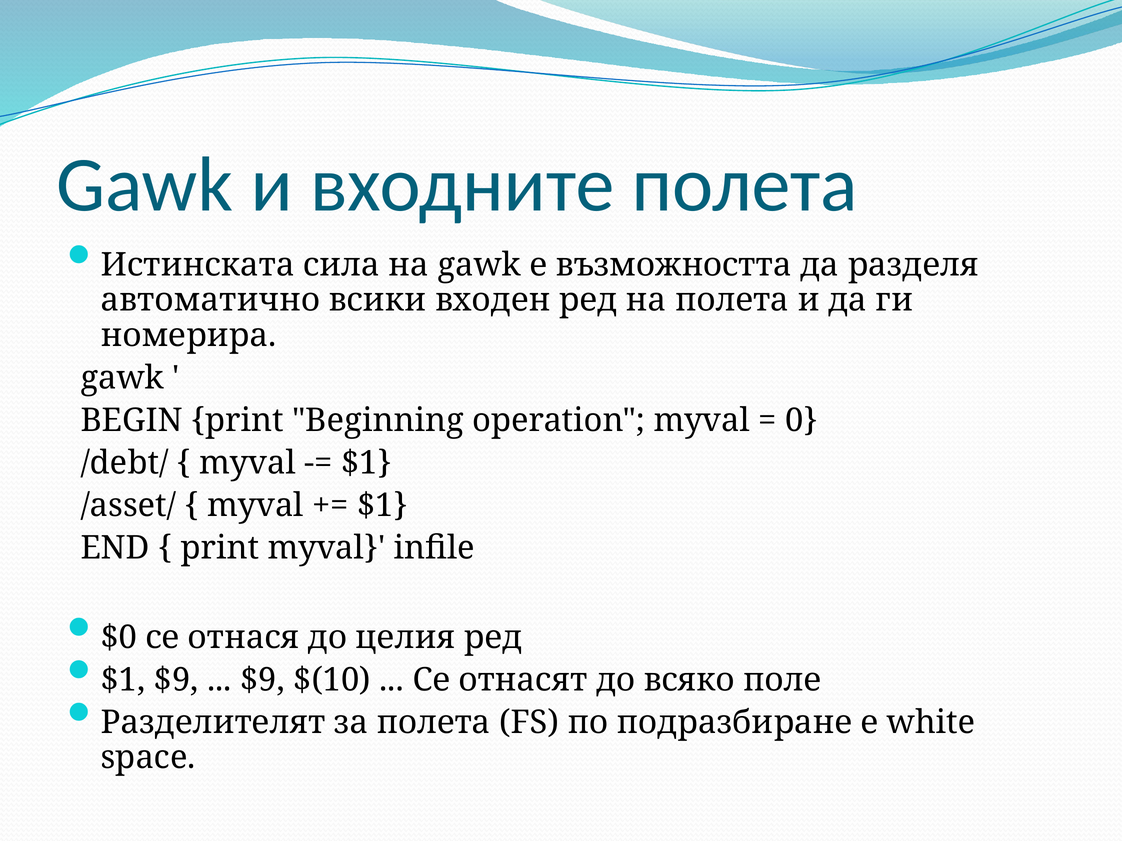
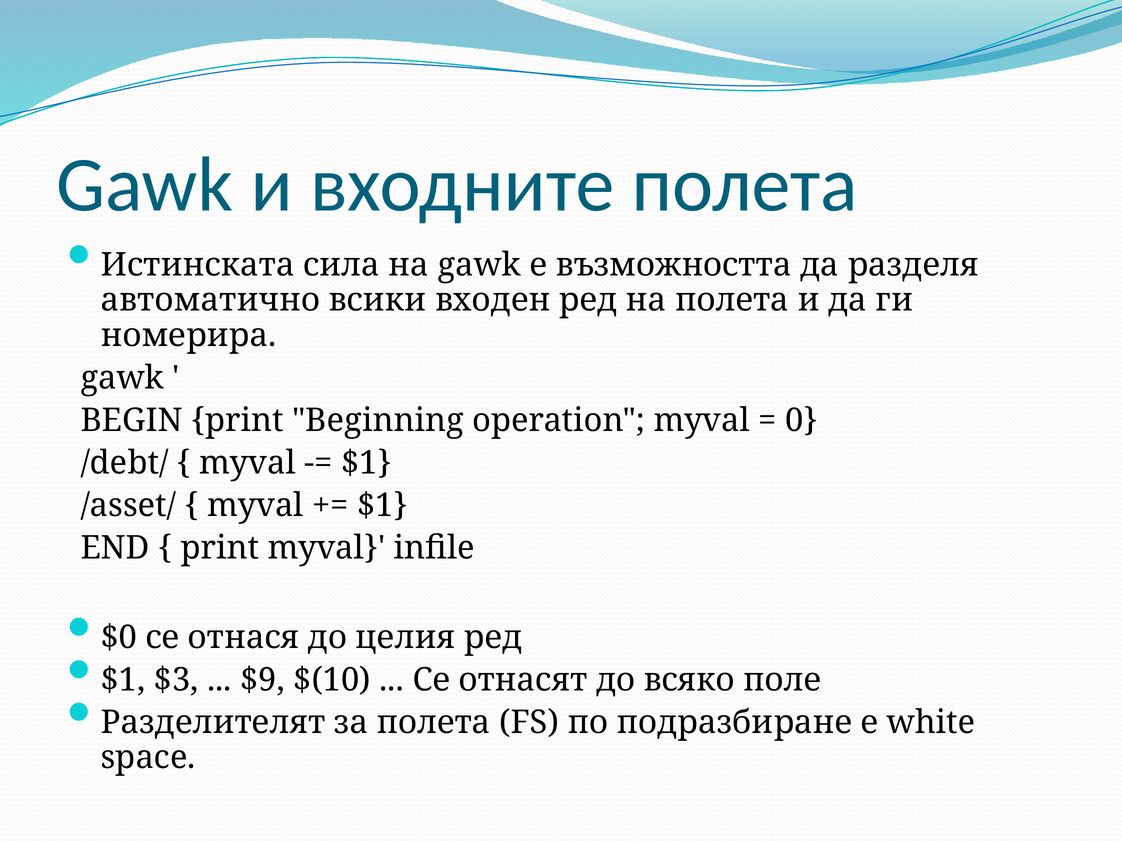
$1 $9: $9 -> $3
